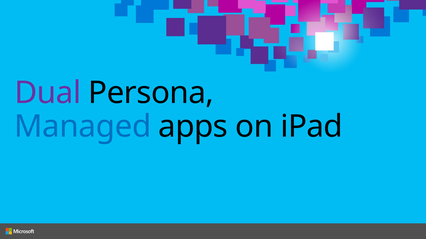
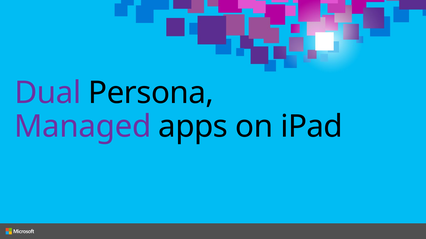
Managed colour: blue -> purple
